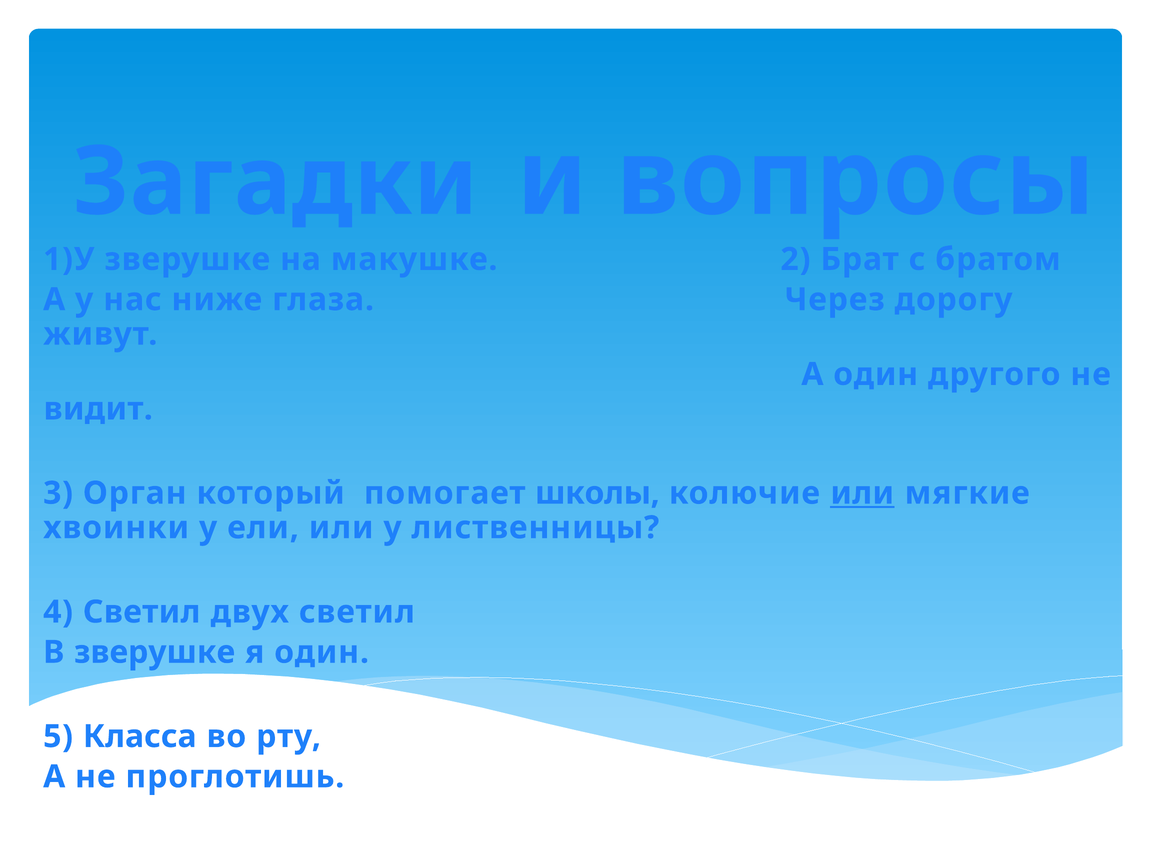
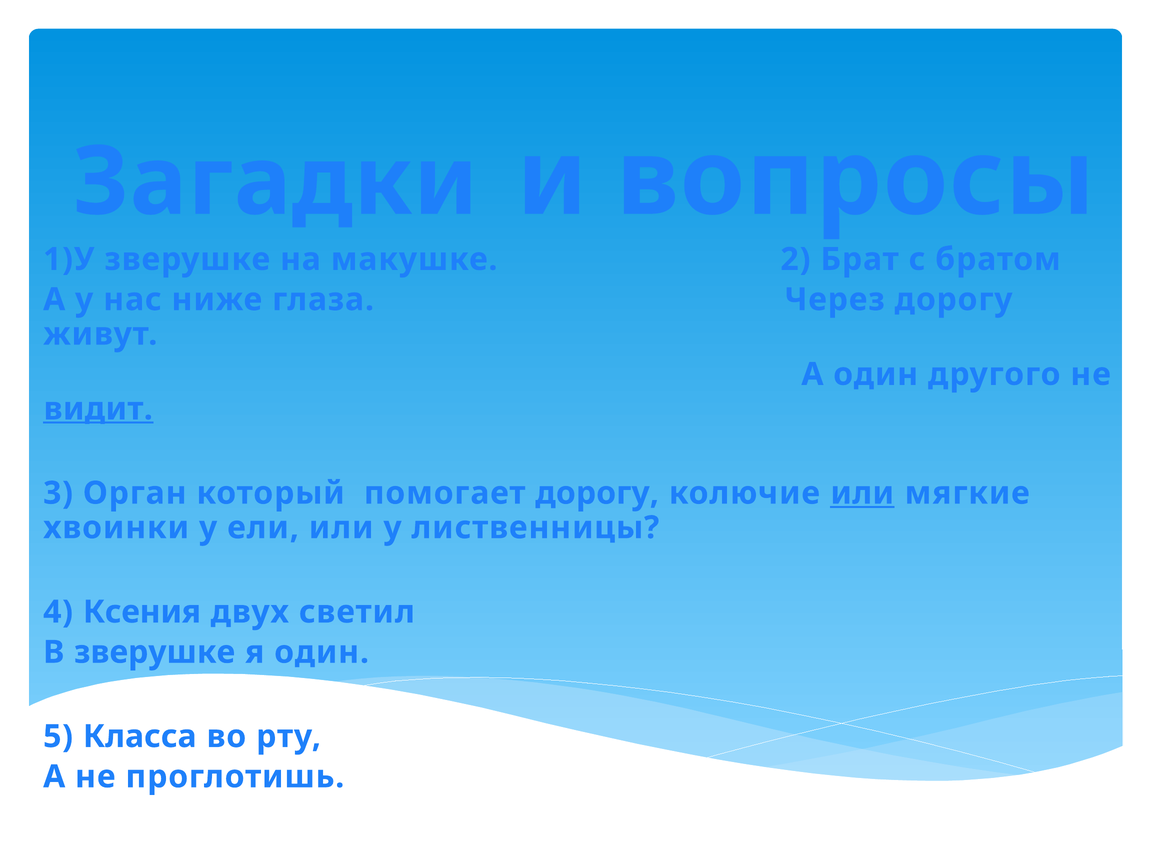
видит underline: none -> present
помогает школы: школы -> дорогу
4 Светил: Светил -> Ксения
